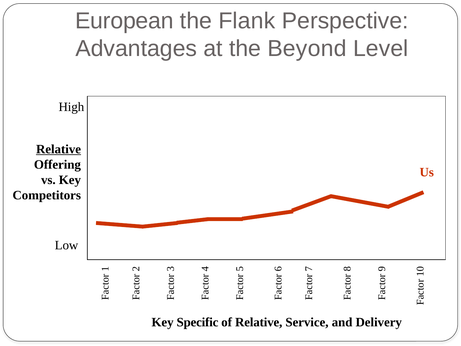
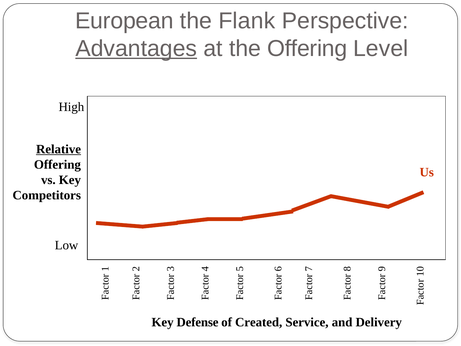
Advantages underline: none -> present
the Beyond: Beyond -> Offering
Specific: Specific -> Defense
of Relative: Relative -> Created
